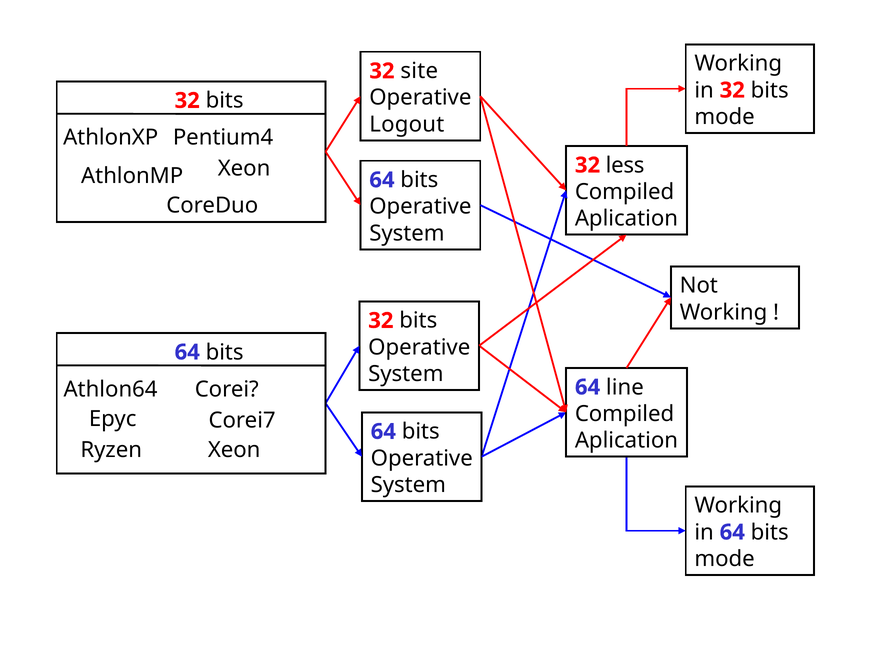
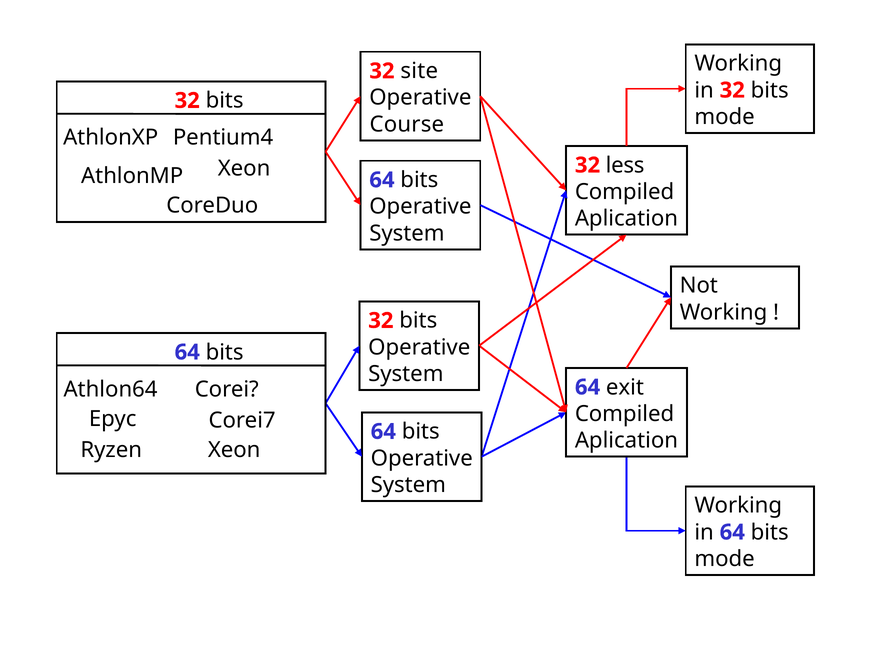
Logout: Logout -> Course
line: line -> exit
